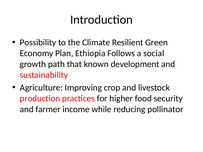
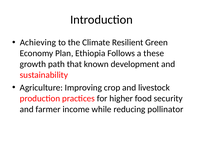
Possibility: Possibility -> Achieving
social: social -> these
